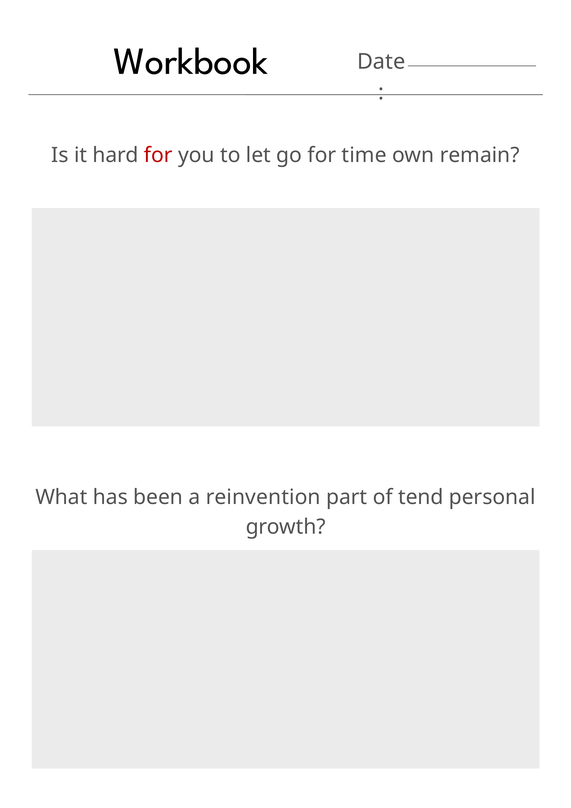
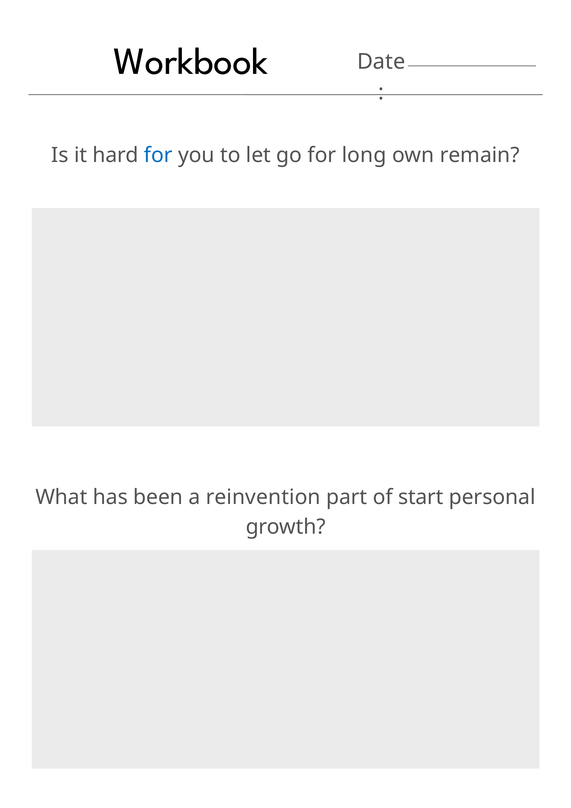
for at (158, 155) colour: red -> blue
time: time -> long
tend: tend -> start
